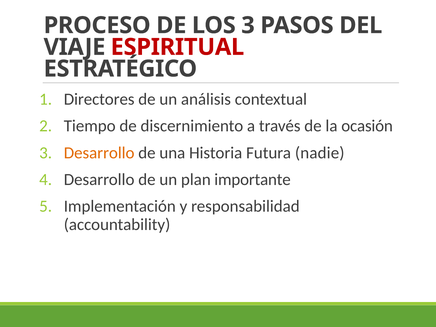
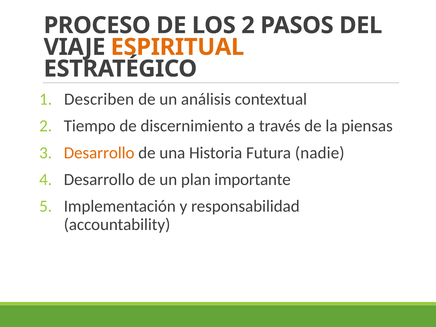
LOS 3: 3 -> 2
ESPIRITUAL colour: red -> orange
Directores: Directores -> Describen
ocasión: ocasión -> piensas
